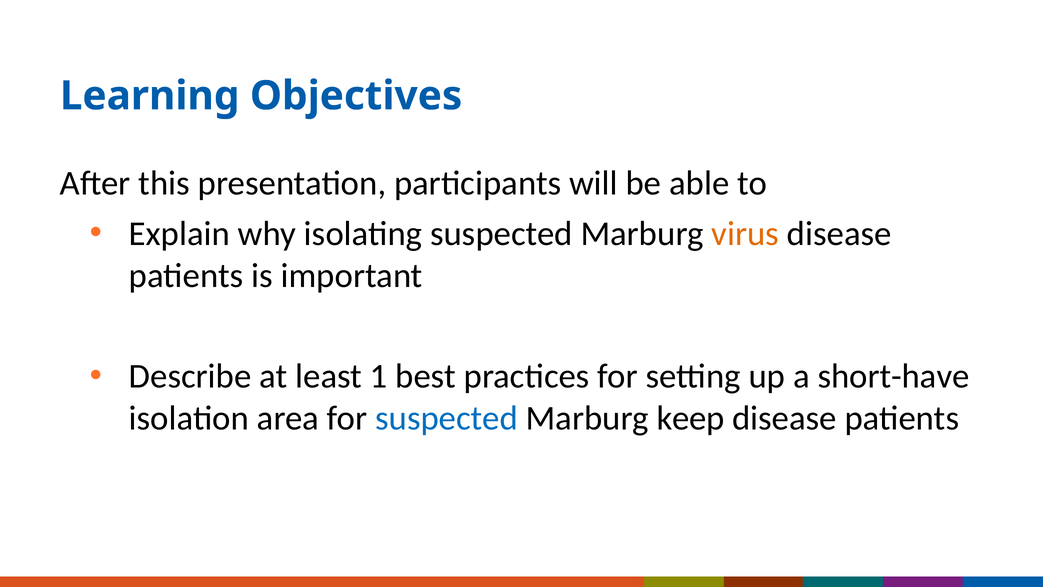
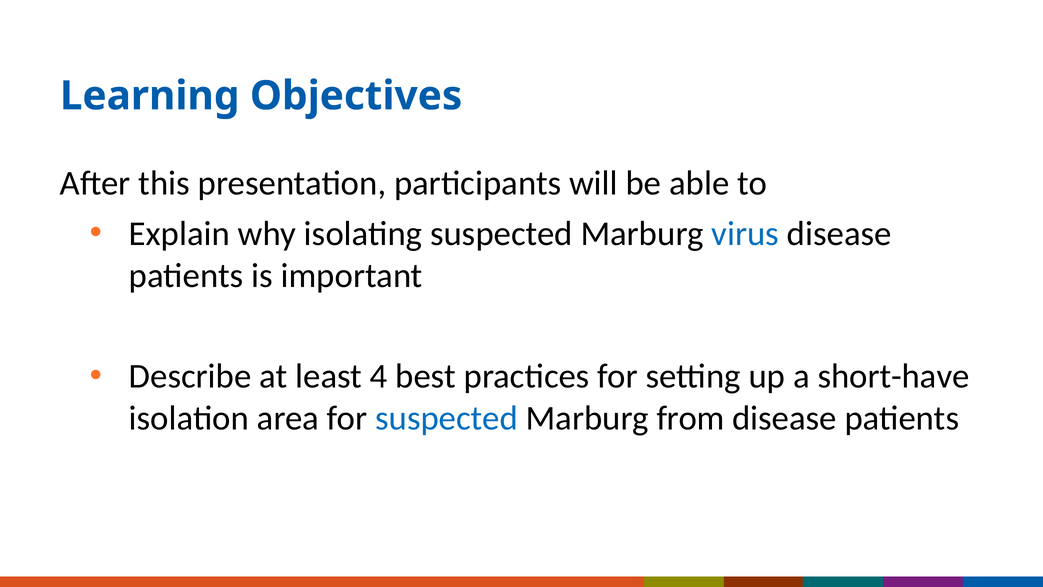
virus colour: orange -> blue
1: 1 -> 4
keep: keep -> from
